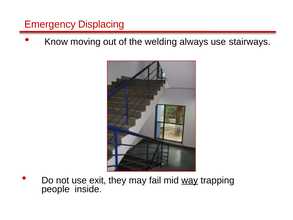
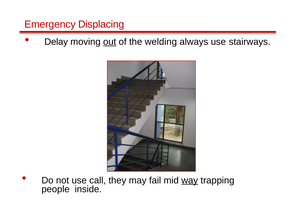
Know: Know -> Delay
out underline: none -> present
exit: exit -> call
